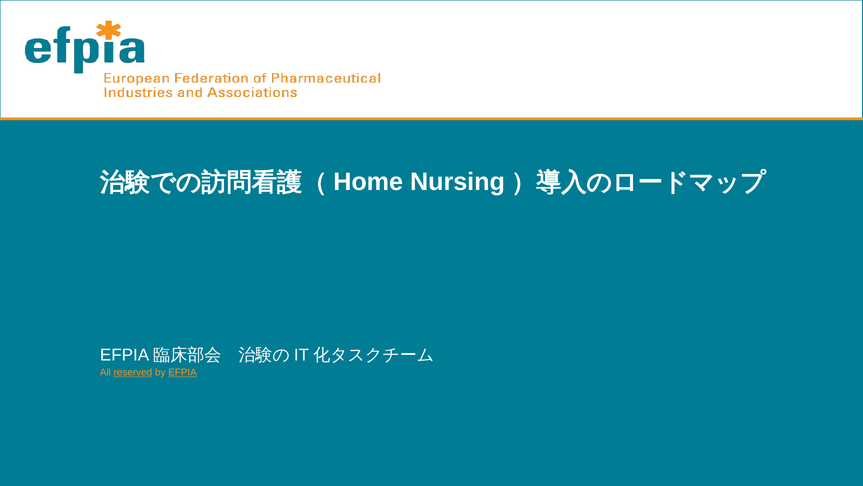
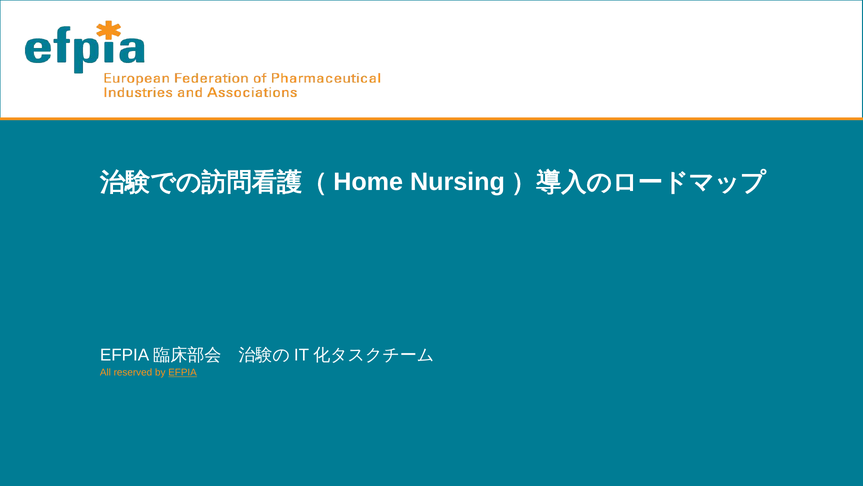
reserved underline: present -> none
